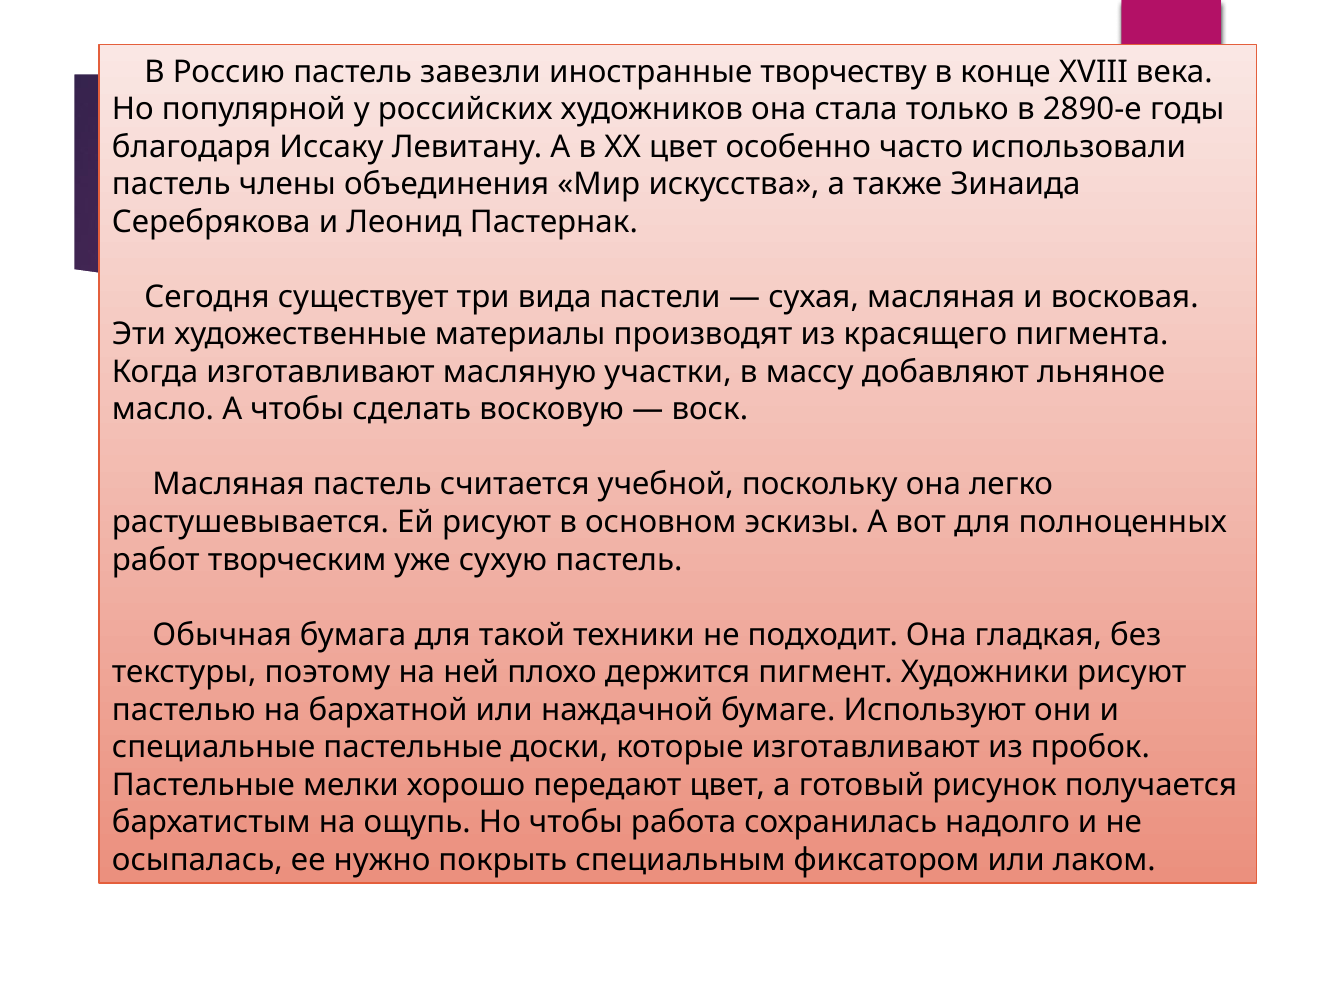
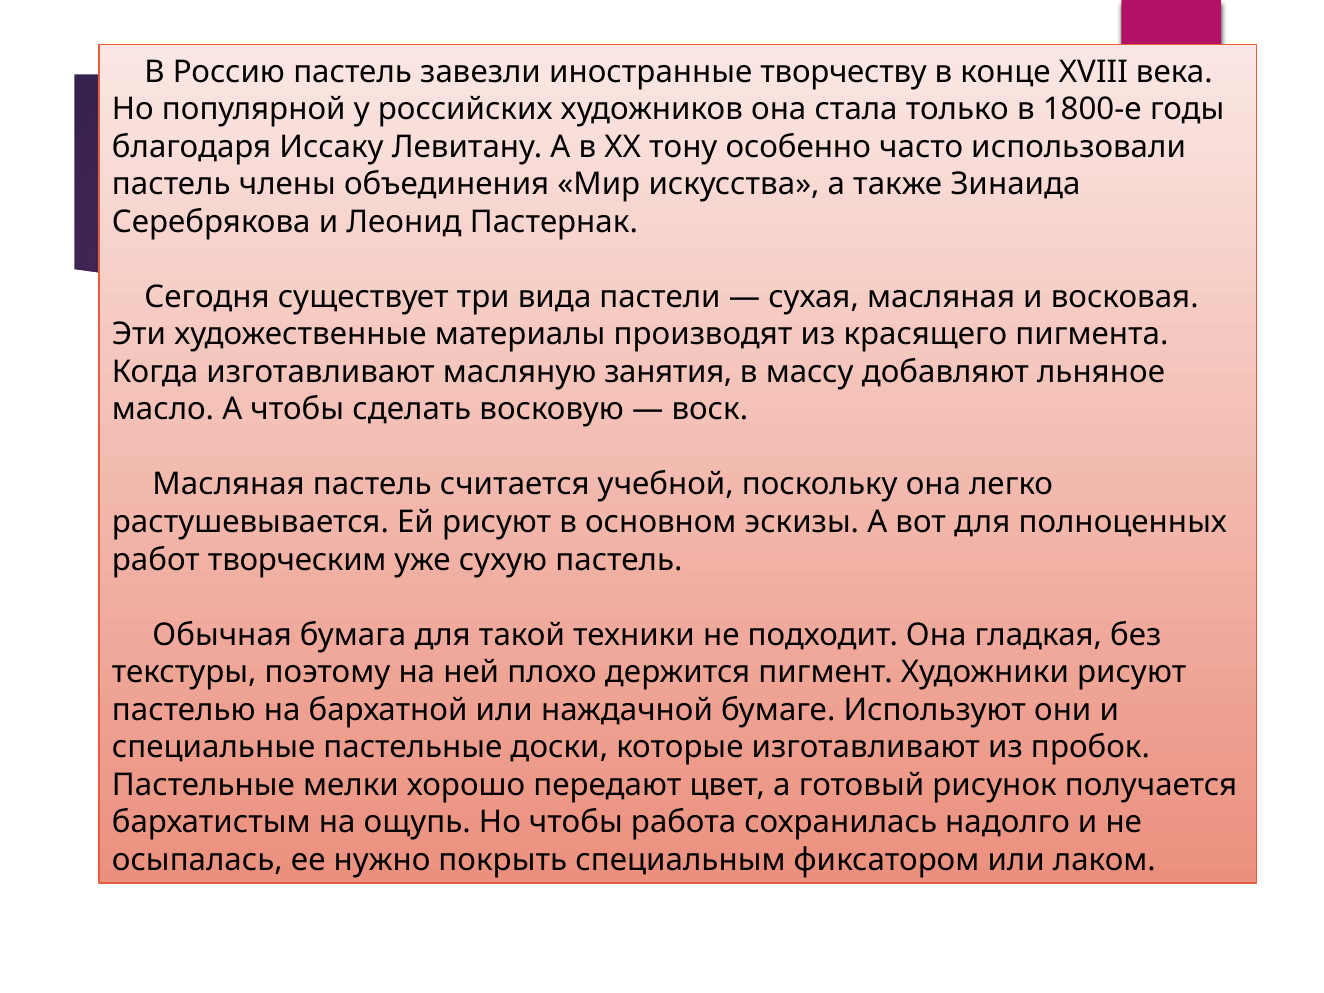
2890-е: 2890-е -> 1800-е
XX цвет: цвет -> тону
участки: участки -> занятия
